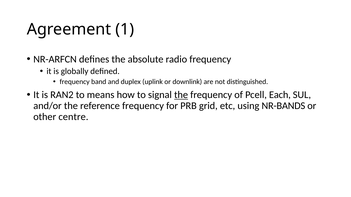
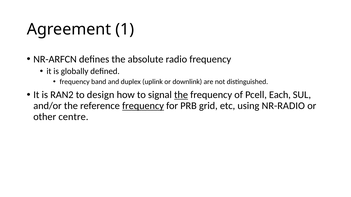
means: means -> design
frequency at (143, 106) underline: none -> present
NR-BANDS: NR-BANDS -> NR-RADIO
